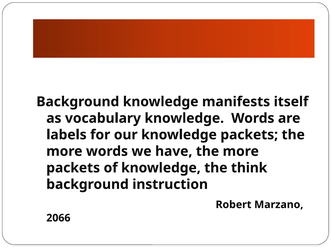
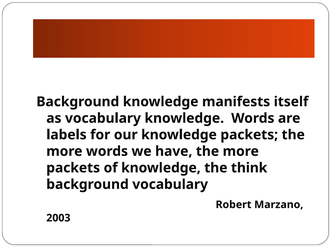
background instruction: instruction -> vocabulary
2066: 2066 -> 2003
